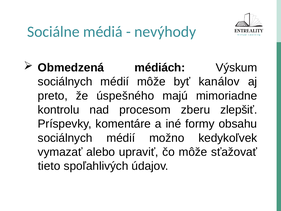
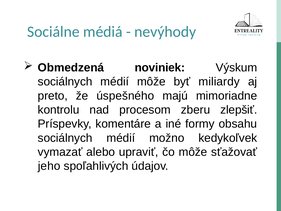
médiách: médiách -> noviniek
kanálov: kanálov -> miliardy
tieto: tieto -> jeho
